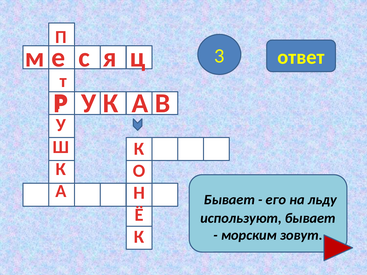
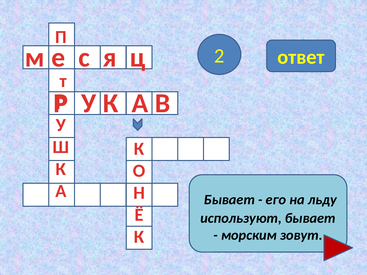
3: 3 -> 2
